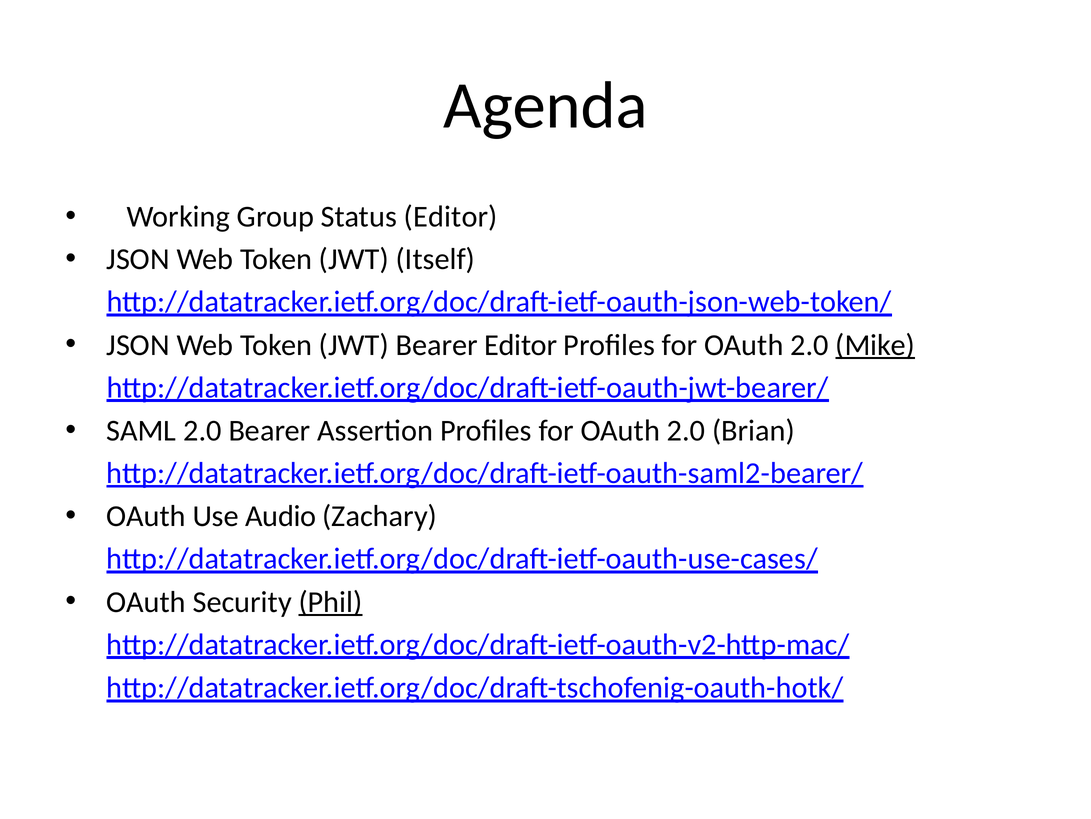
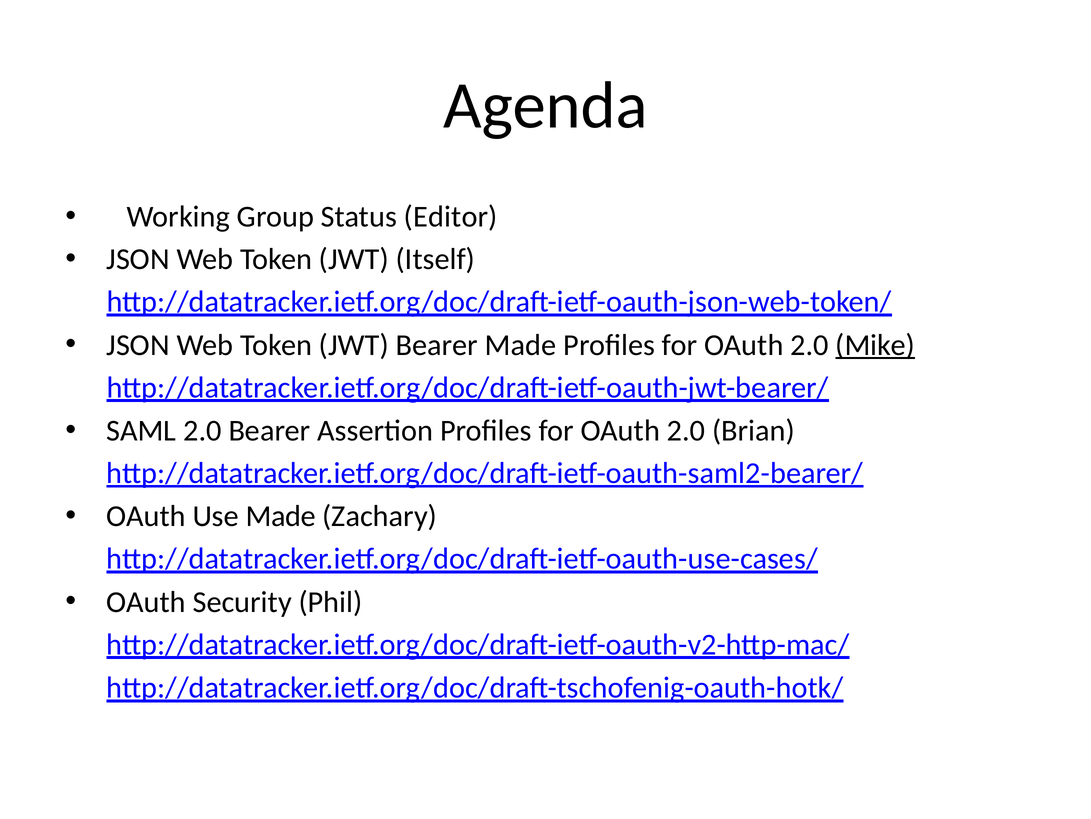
Bearer Editor: Editor -> Made
Use Audio: Audio -> Made
Phil underline: present -> none
